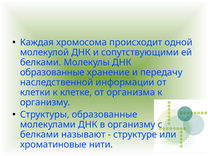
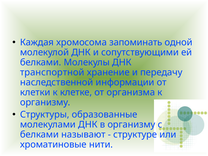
происходит: происходит -> запоминать
образованные at (52, 72): образованные -> транспортной
